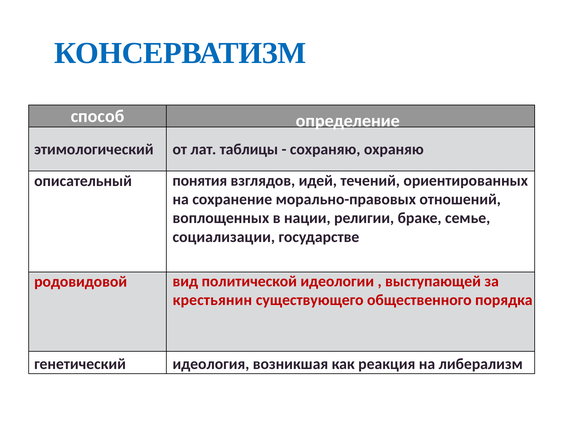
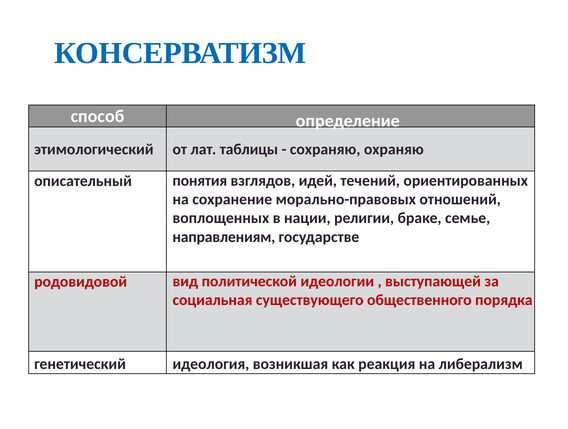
социализации: социализации -> направлениям
крестьянин: крестьянин -> социальная
